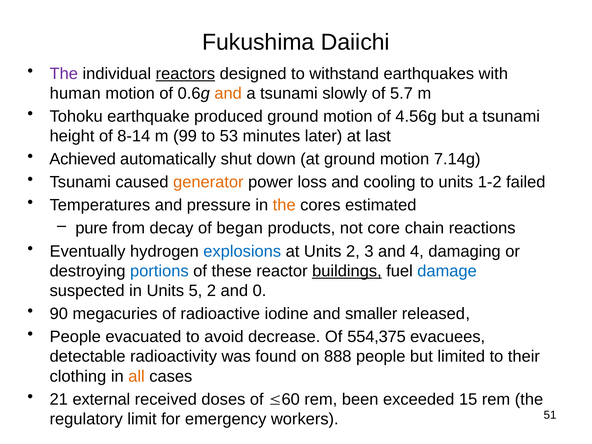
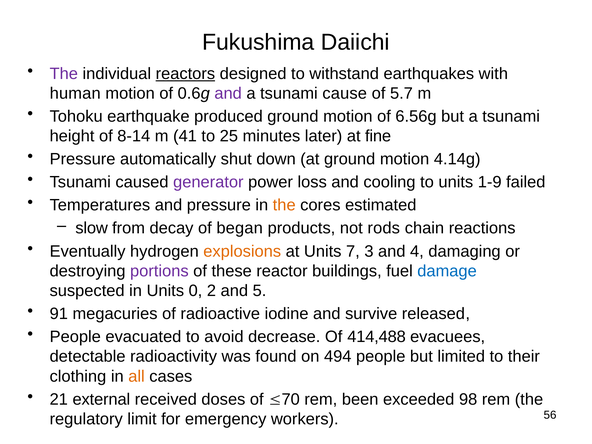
and at (228, 93) colour: orange -> purple
slowly: slowly -> cause
4.56g: 4.56g -> 6.56g
99: 99 -> 41
53: 53 -> 25
last: last -> fine
Achieved at (83, 159): Achieved -> Pressure
7.14g: 7.14g -> 4.14g
generator colour: orange -> purple
1-2: 1-2 -> 1-9
pure: pure -> slow
core: core -> rods
explosions colour: blue -> orange
Units 2: 2 -> 7
portions colour: blue -> purple
buildings underline: present -> none
5: 5 -> 0
0: 0 -> 5
90: 90 -> 91
smaller: smaller -> survive
554,375: 554,375 -> 414,488
888: 888 -> 494
60: 60 -> 70
15: 15 -> 98
51: 51 -> 56
